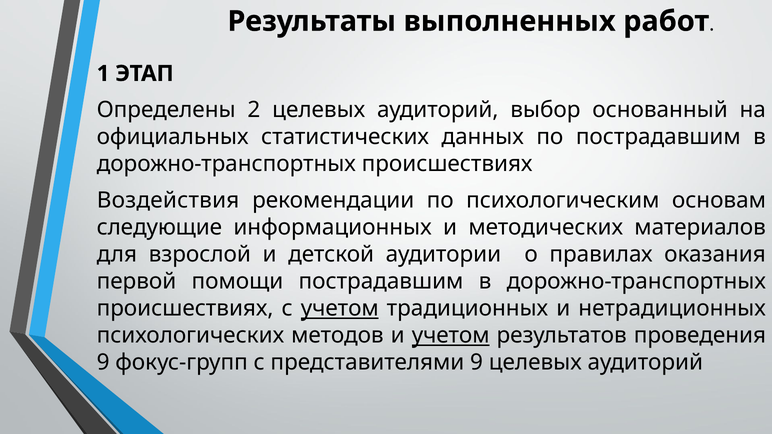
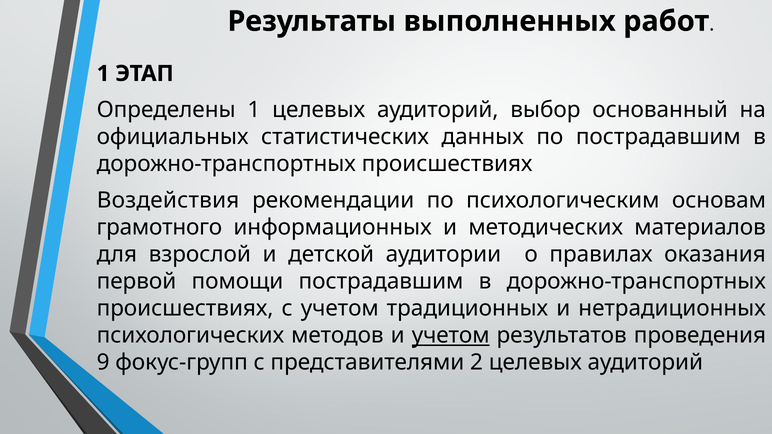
Определены 2: 2 -> 1
следующие: следующие -> грамотного
учетом at (340, 309) underline: present -> none
представителями 9: 9 -> 2
